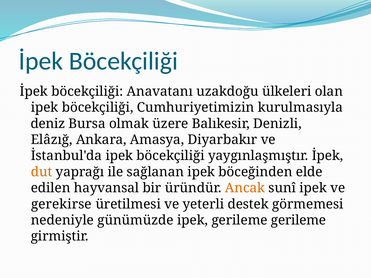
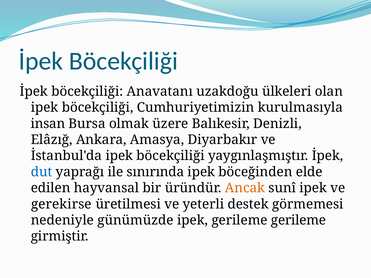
deniz: deniz -> insan
dut colour: orange -> blue
sağlanan: sağlanan -> sınırında
